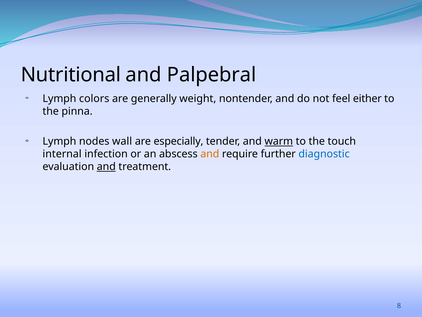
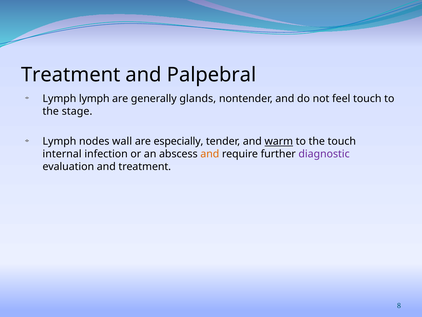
Nutritional at (71, 75): Nutritional -> Treatment
Lymph colors: colors -> lymph
weight: weight -> glands
feel either: either -> touch
pinna: pinna -> stage
diagnostic colour: blue -> purple
and at (106, 166) underline: present -> none
